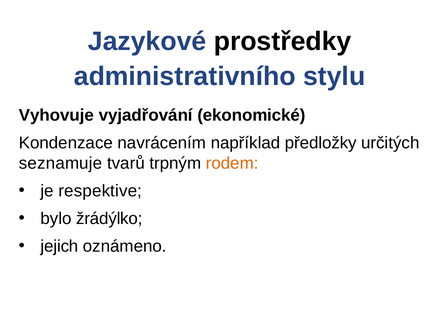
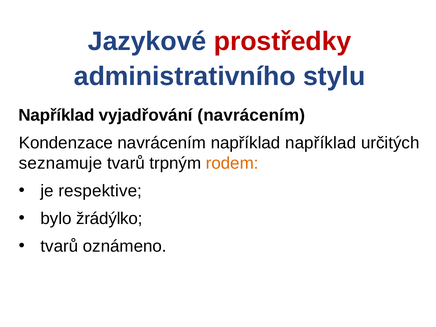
prostředky colour: black -> red
Vyhovuje at (56, 115): Vyhovuje -> Například
vyjadřování ekonomické: ekonomické -> navrácením
například předložky: předložky -> například
jejich at (60, 246): jejich -> tvarů
